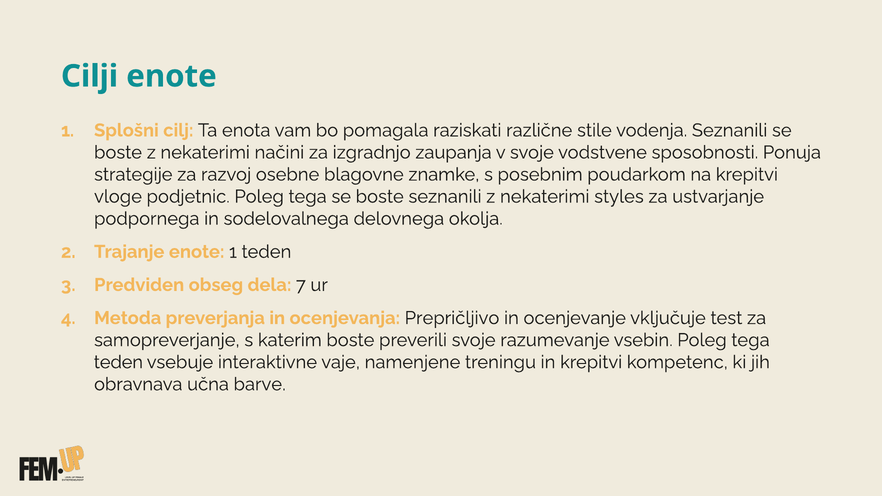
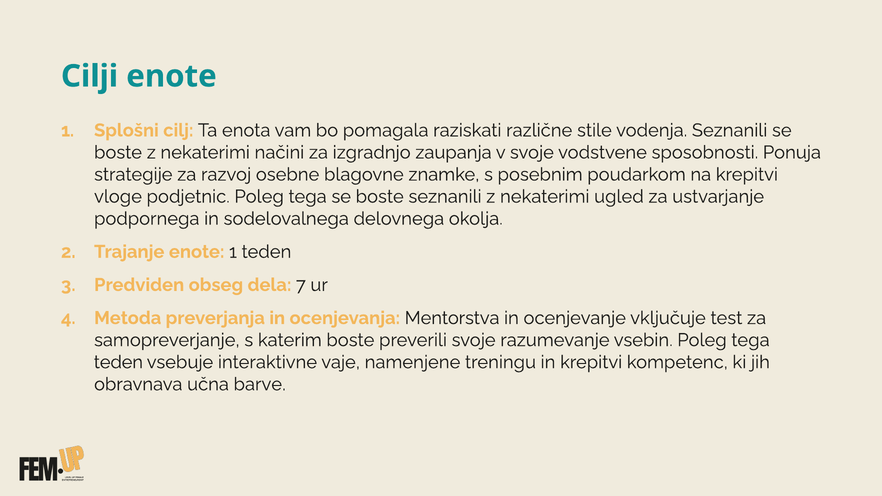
styles: styles -> ugled
Prepričljivo: Prepričljivo -> Mentorstva
